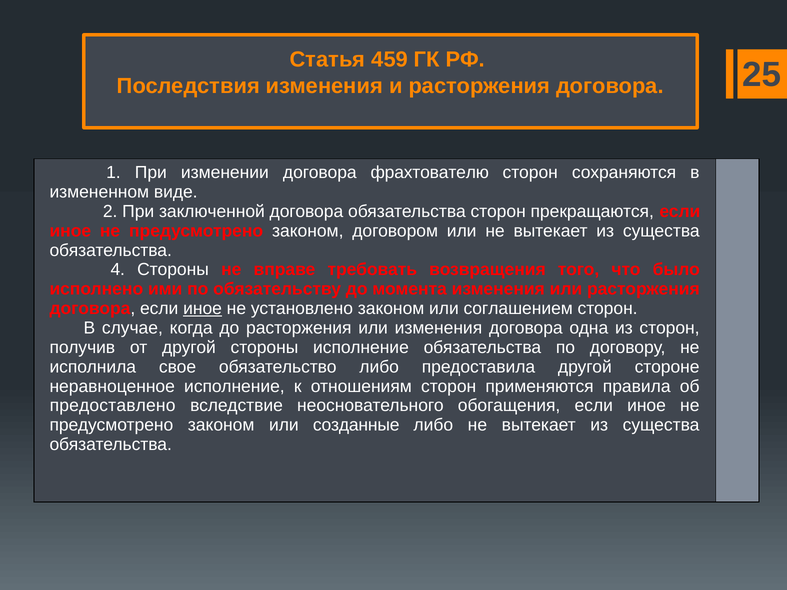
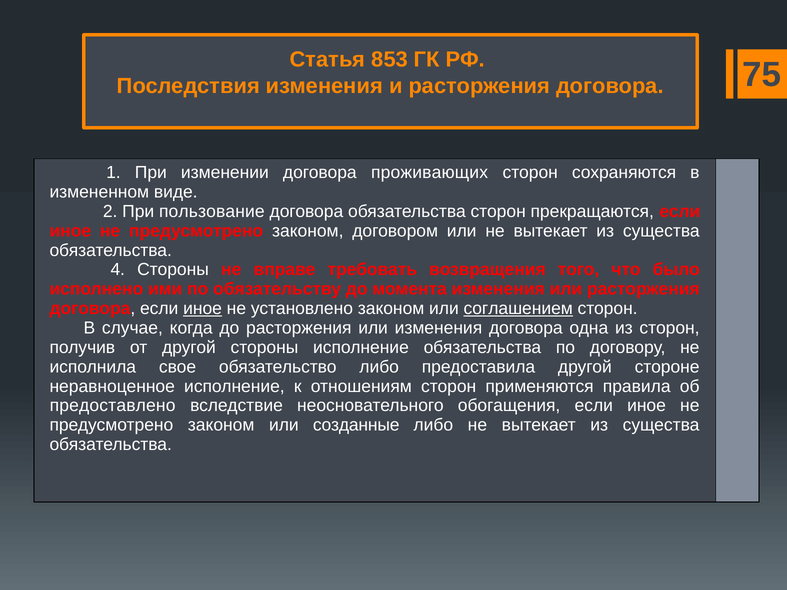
459: 459 -> 853
25: 25 -> 75
фрахтователю: фрахтователю -> проживающих
заключенной: заключенной -> пользование
соглашением underline: none -> present
